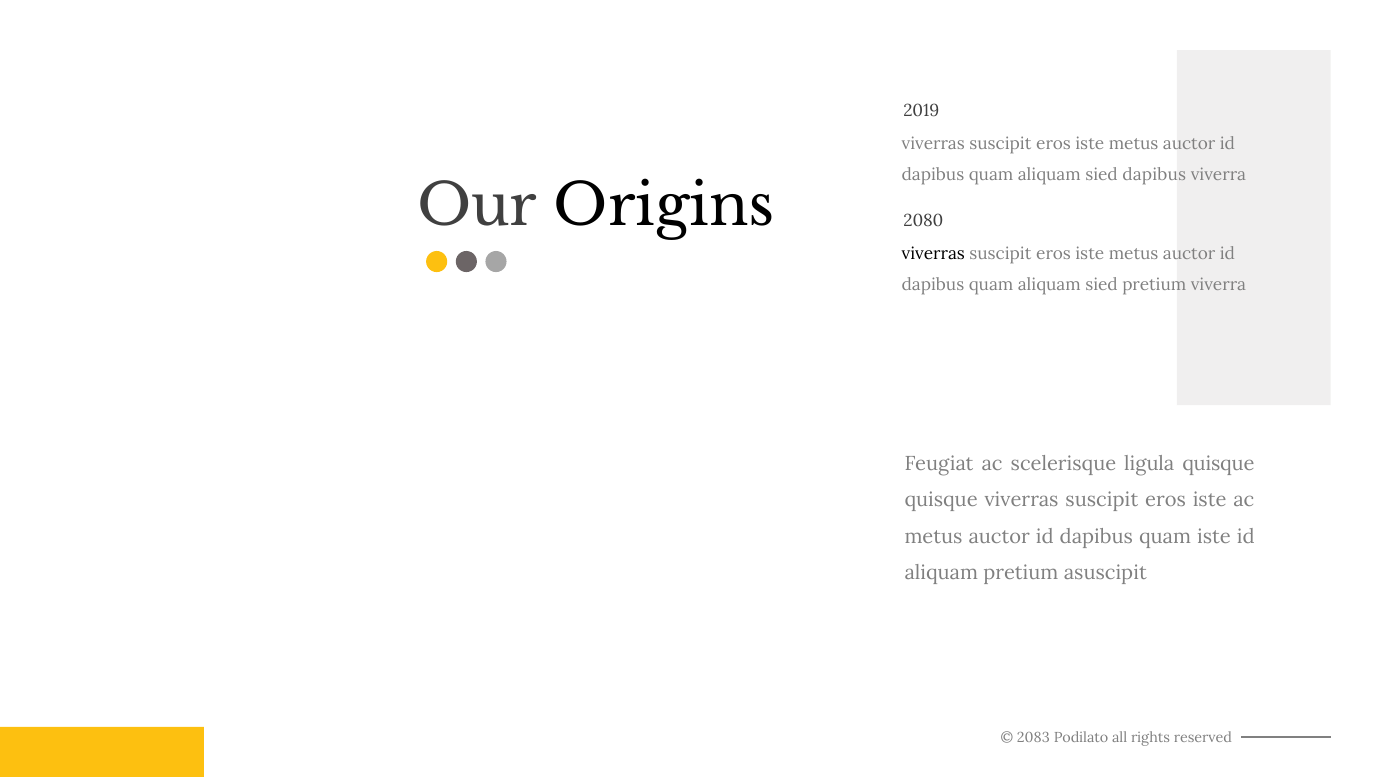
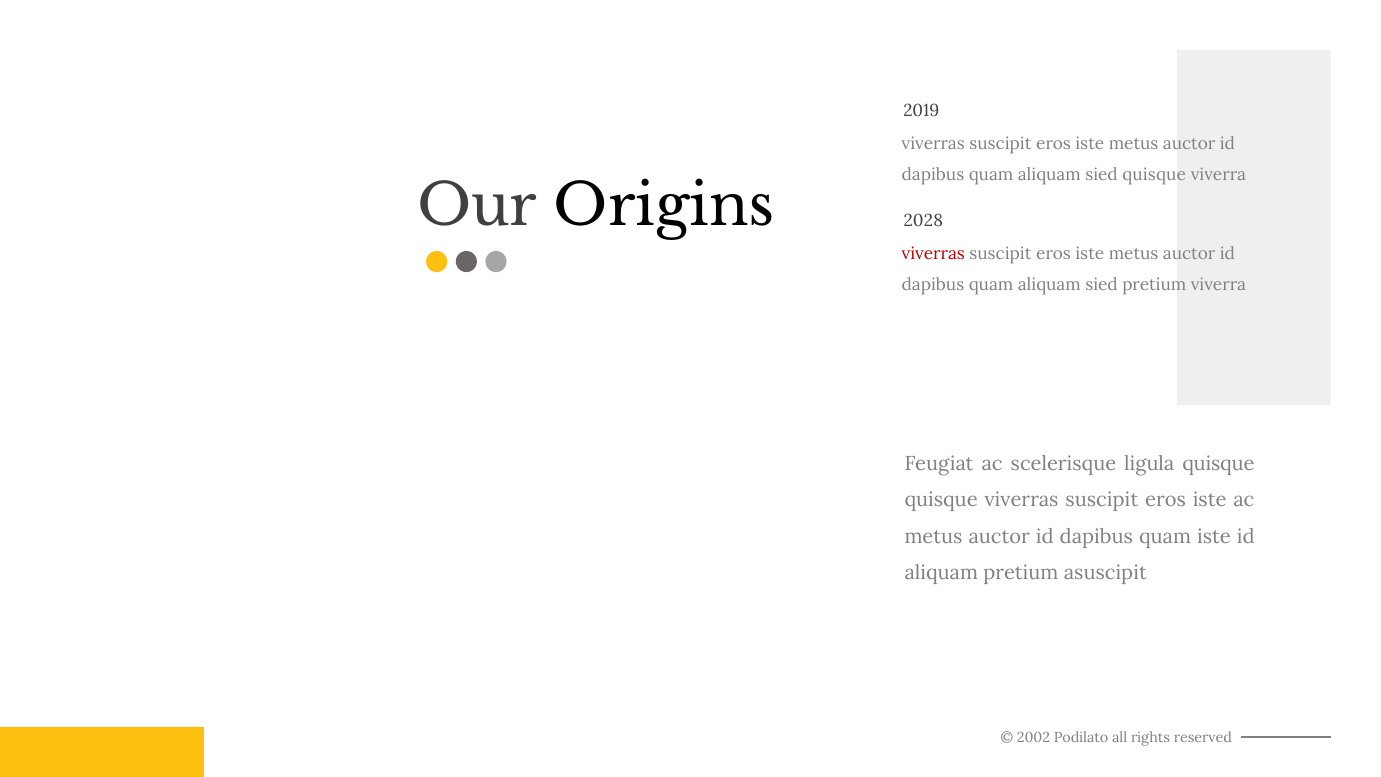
sied dapibus: dapibus -> quisque
2080: 2080 -> 2028
viverras at (933, 254) colour: black -> red
2083: 2083 -> 2002
